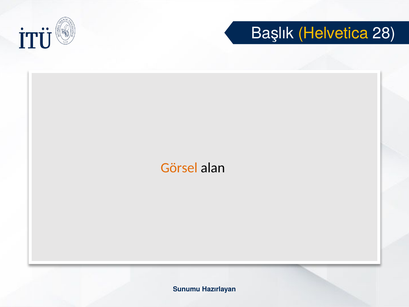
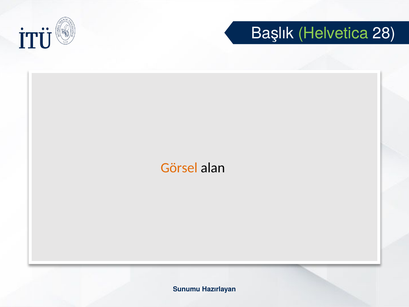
Helvetica colour: yellow -> light green
